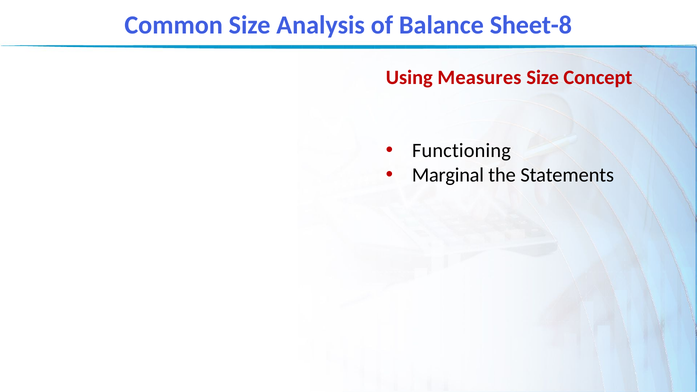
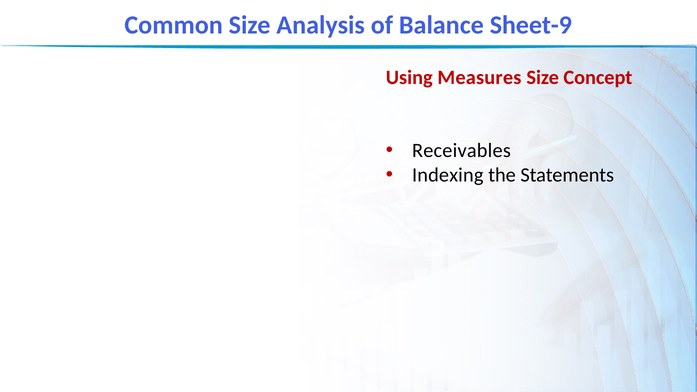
Sheet-8: Sheet-8 -> Sheet-9
Functioning: Functioning -> Receivables
Marginal: Marginal -> Indexing
